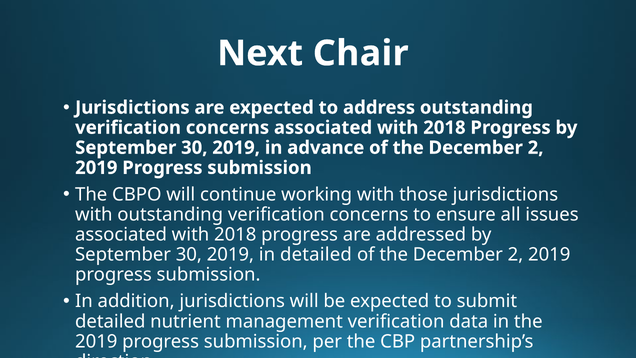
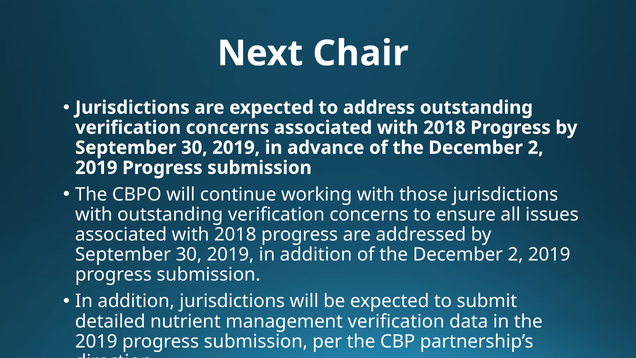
2019 in detailed: detailed -> addition
